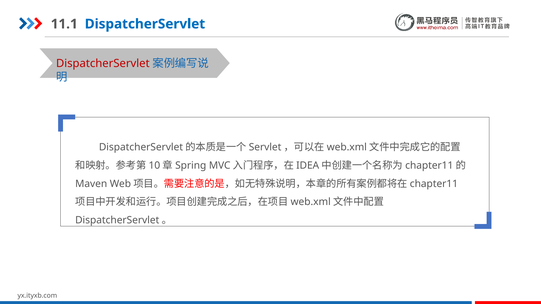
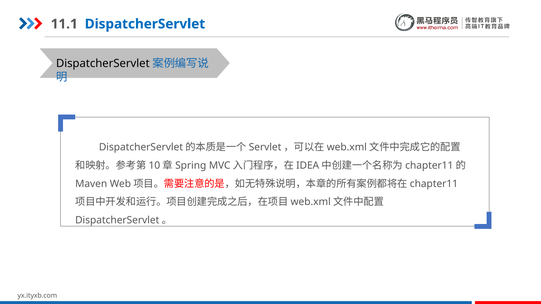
DispatcherServlet at (103, 64) colour: red -> black
